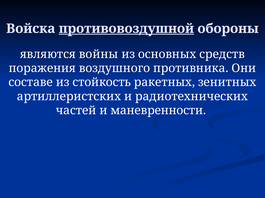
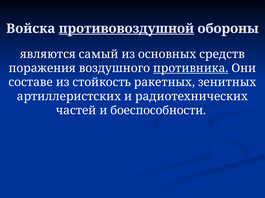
войны: войны -> самый
противника underline: none -> present
маневренности: маневренности -> боеспособности
